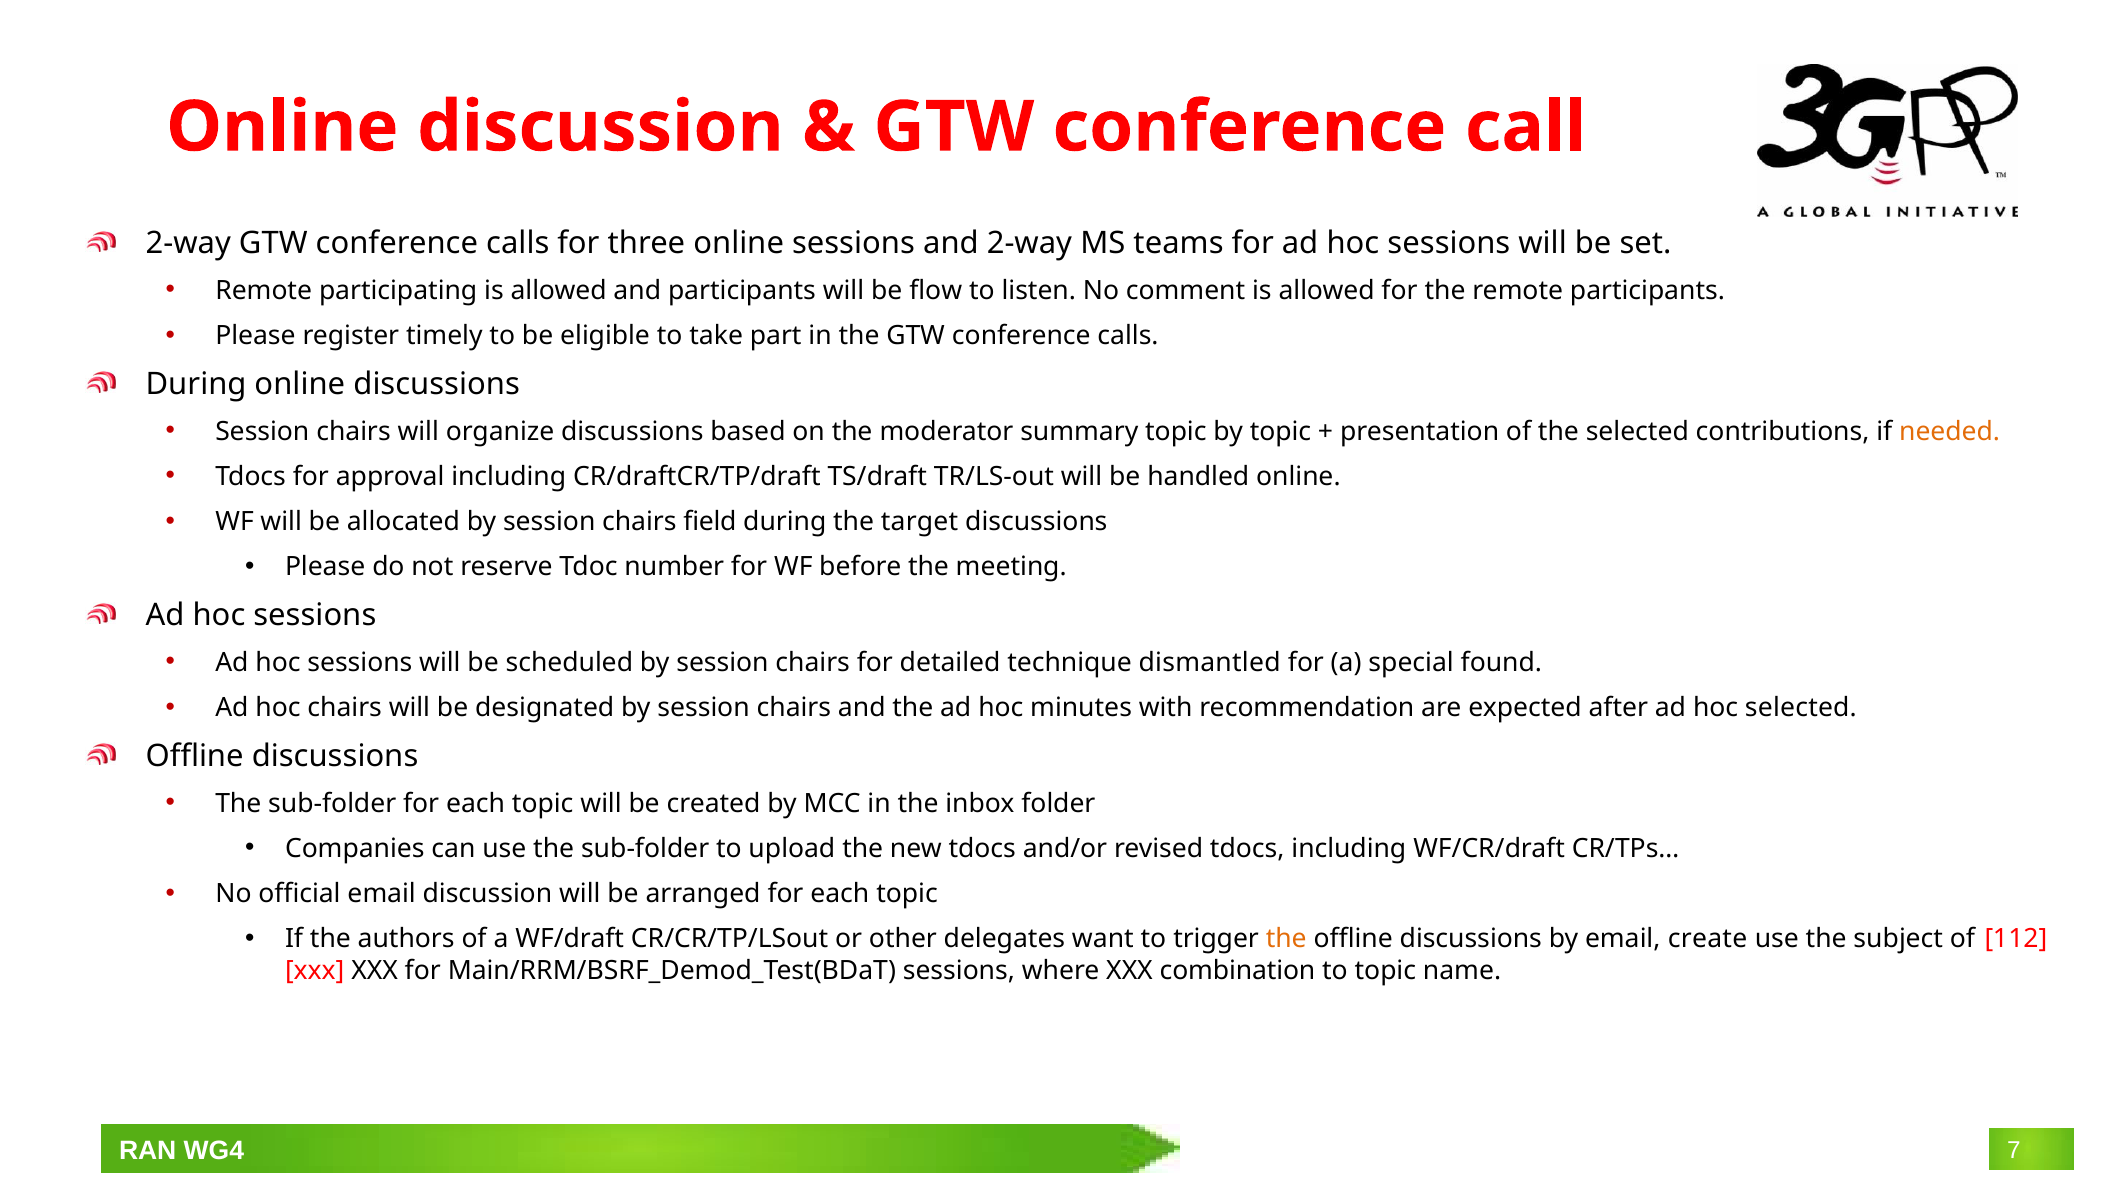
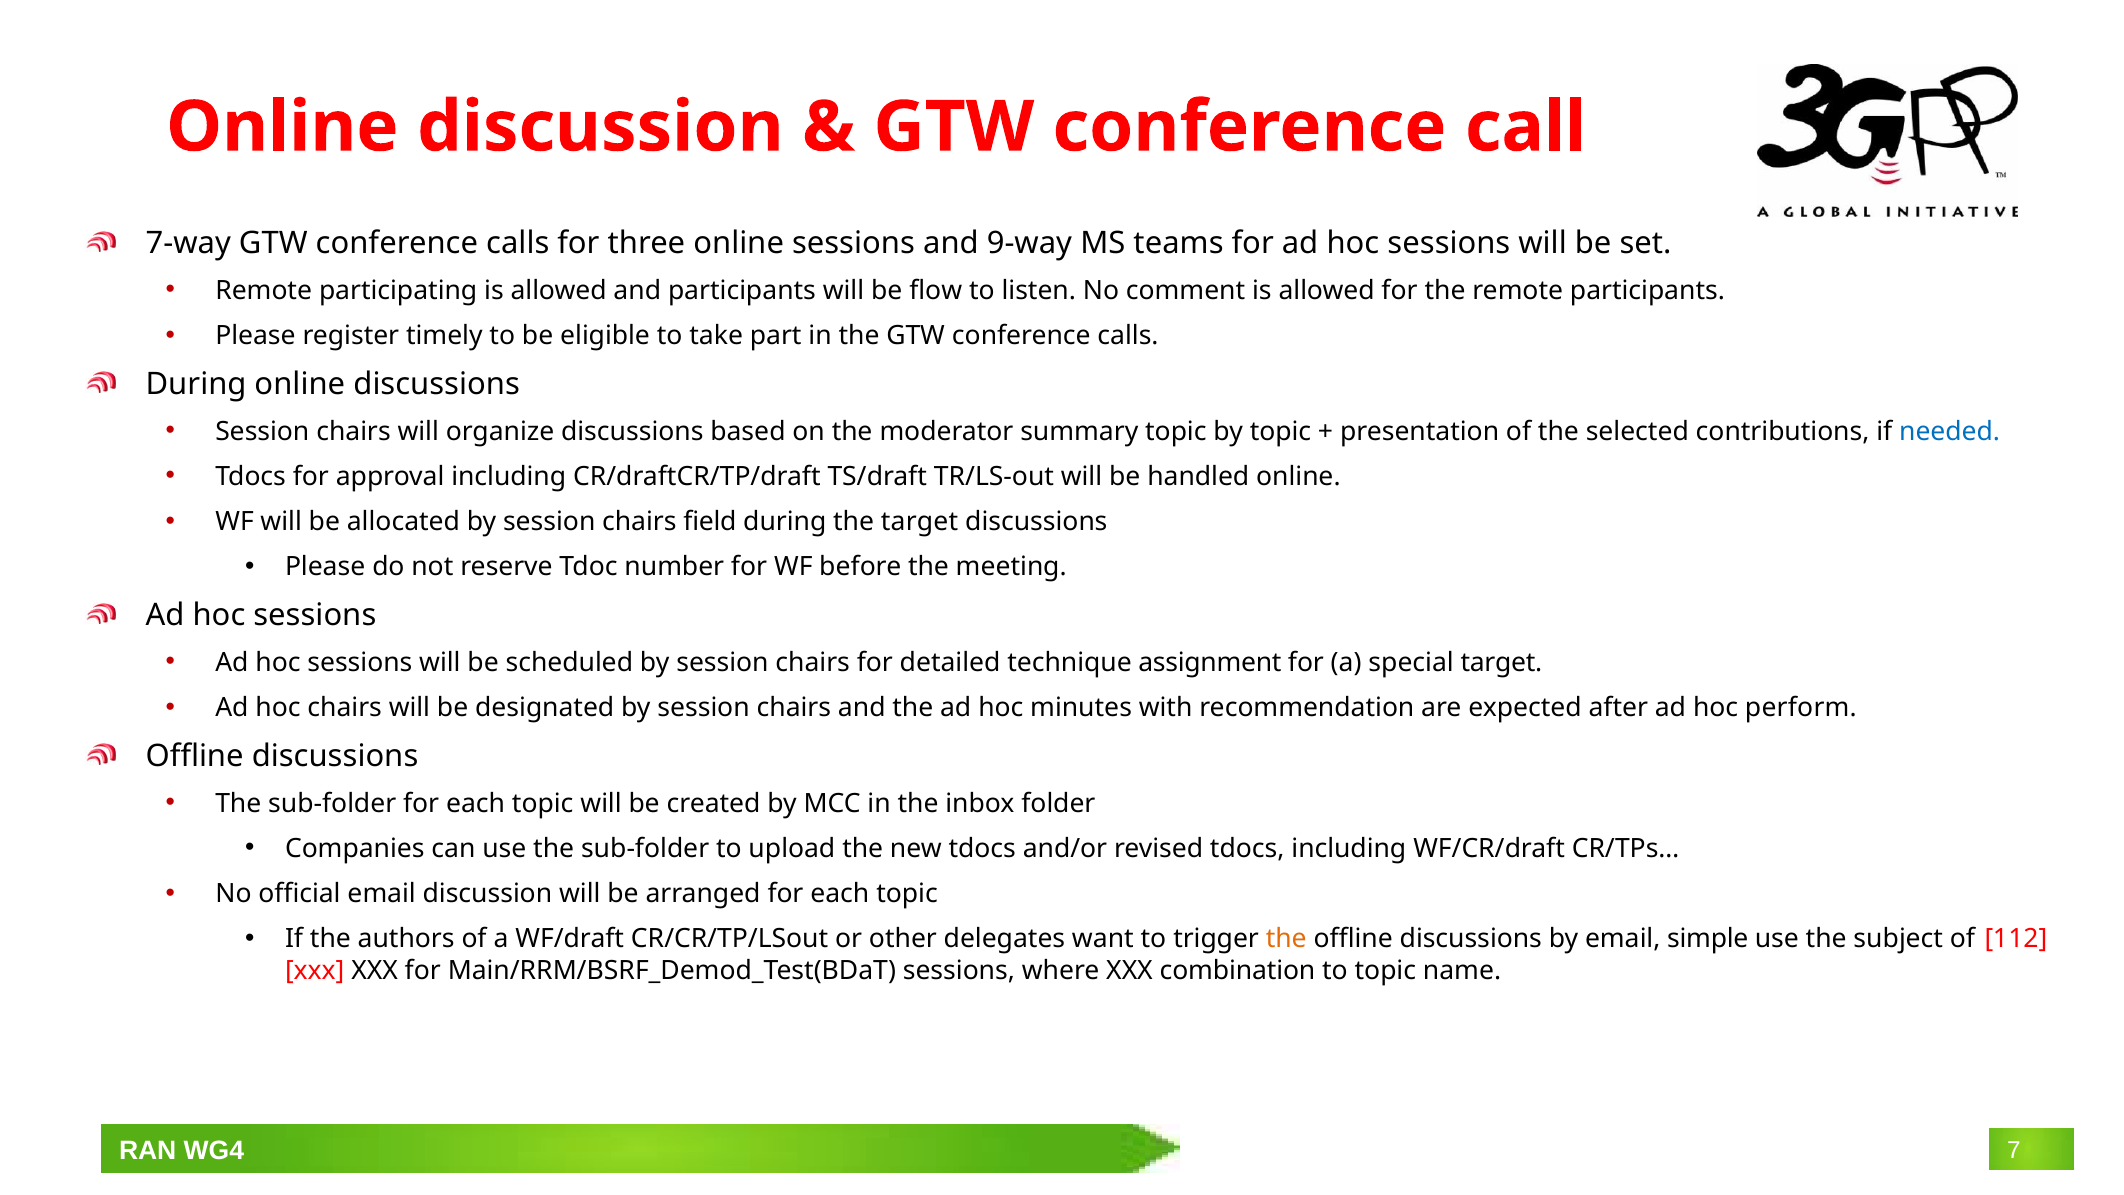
2-way at (188, 243): 2-way -> 7-way
and 2-way: 2-way -> 9-way
needed colour: orange -> blue
dismantled: dismantled -> assignment
special found: found -> target
hoc selected: selected -> perform
create: create -> simple
